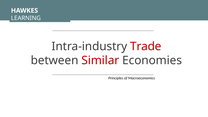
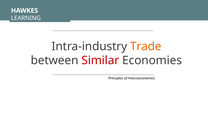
Trade colour: red -> orange
